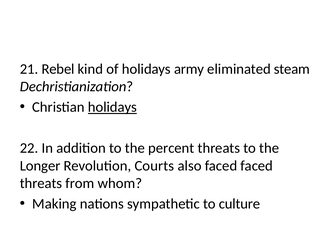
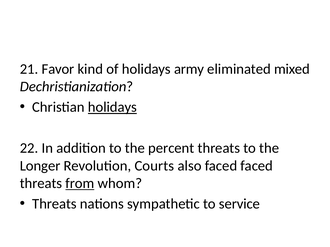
Rebel: Rebel -> Favor
steam: steam -> mixed
from underline: none -> present
Making at (54, 204): Making -> Threats
culture: culture -> service
